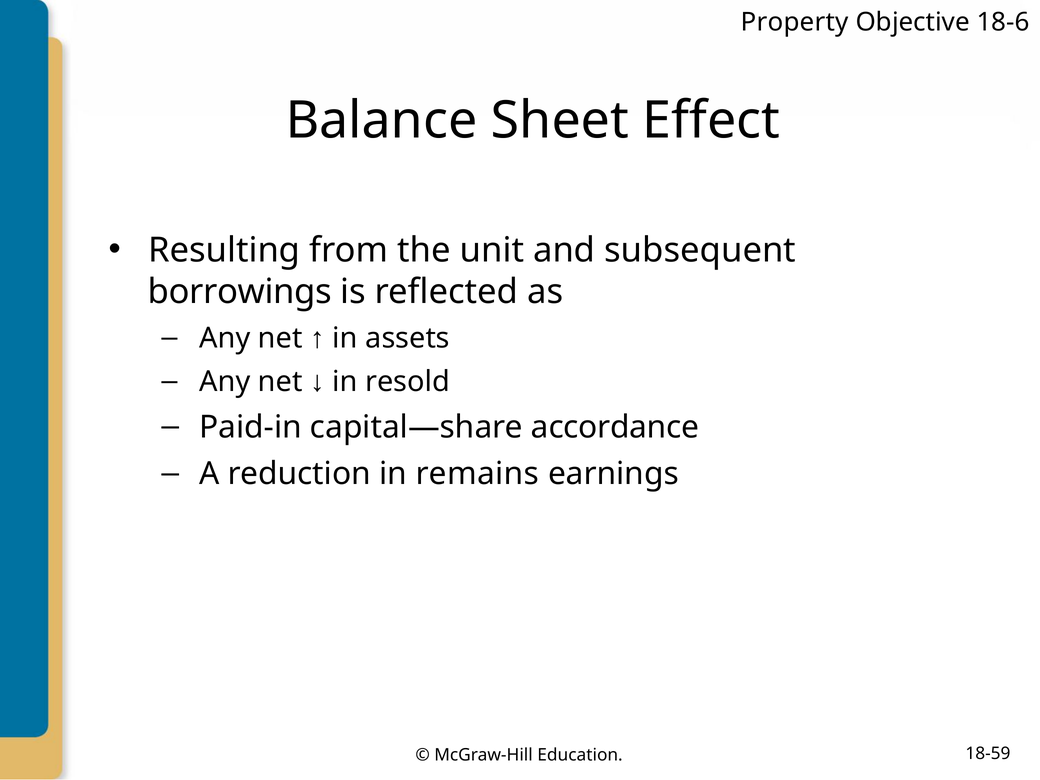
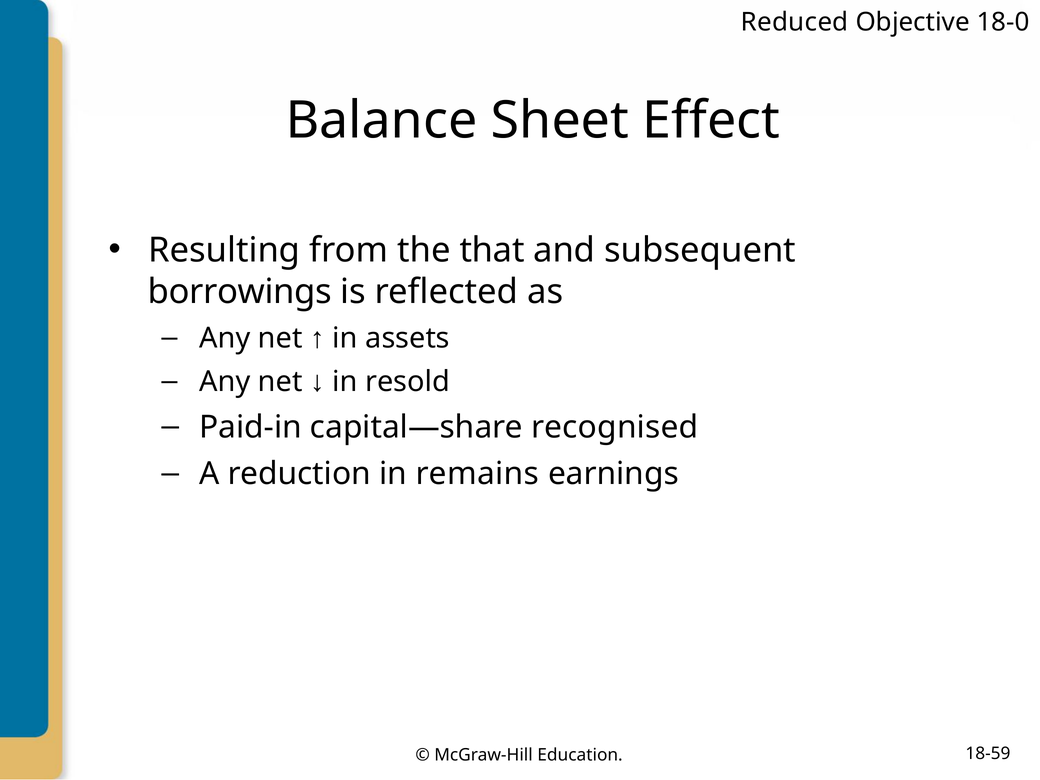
Property: Property -> Reduced
18-6: 18-6 -> 18-0
unit: unit -> that
accordance: accordance -> recognised
